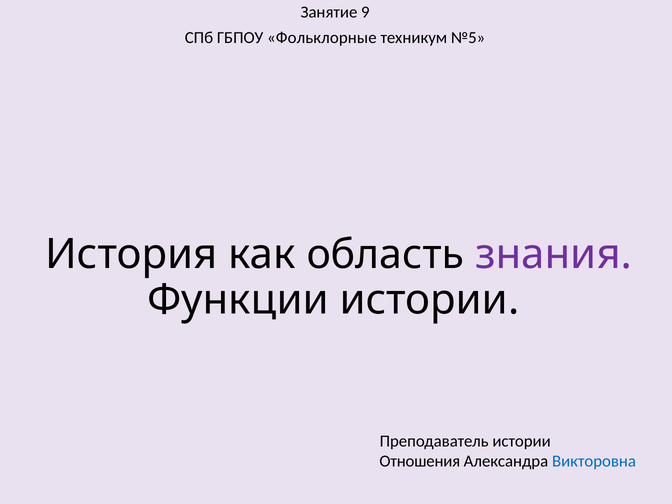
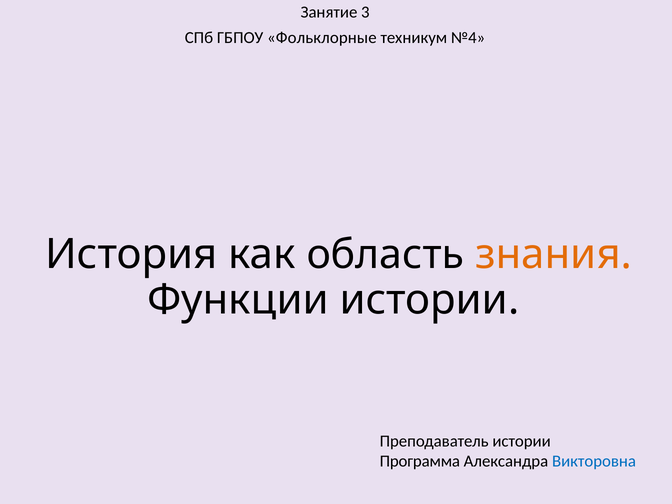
9: 9 -> 3
№5: №5 -> №4
знания colour: purple -> orange
Отношения: Отношения -> Программа
